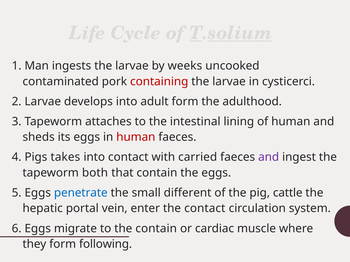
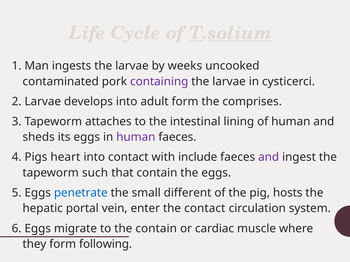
containing colour: red -> purple
adulthood: adulthood -> comprises
human at (136, 137) colour: red -> purple
takes: takes -> heart
carried: carried -> include
both: both -> such
cattle: cattle -> hosts
